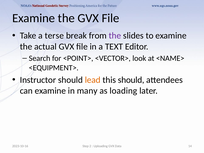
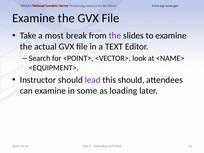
terse: terse -> most
lead colour: orange -> purple
many: many -> some
